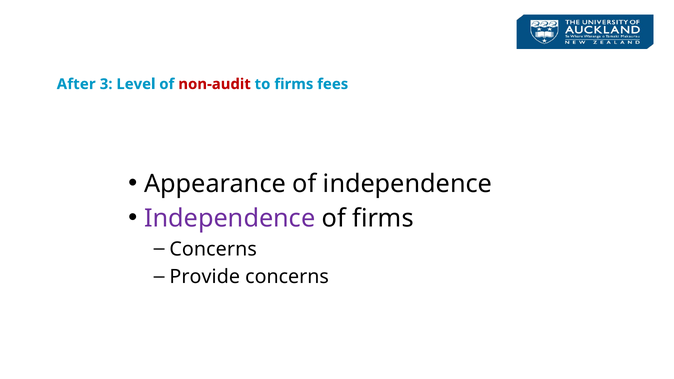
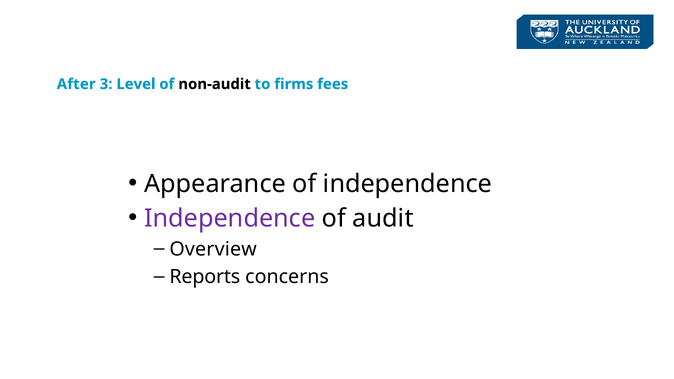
non-audit colour: red -> black
of firms: firms -> audit
Concerns at (213, 249): Concerns -> Overview
Provide: Provide -> Reports
